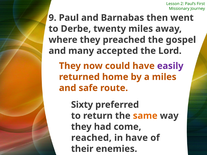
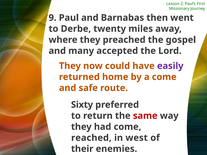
a miles: miles -> come
same colour: orange -> red
in have: have -> west
